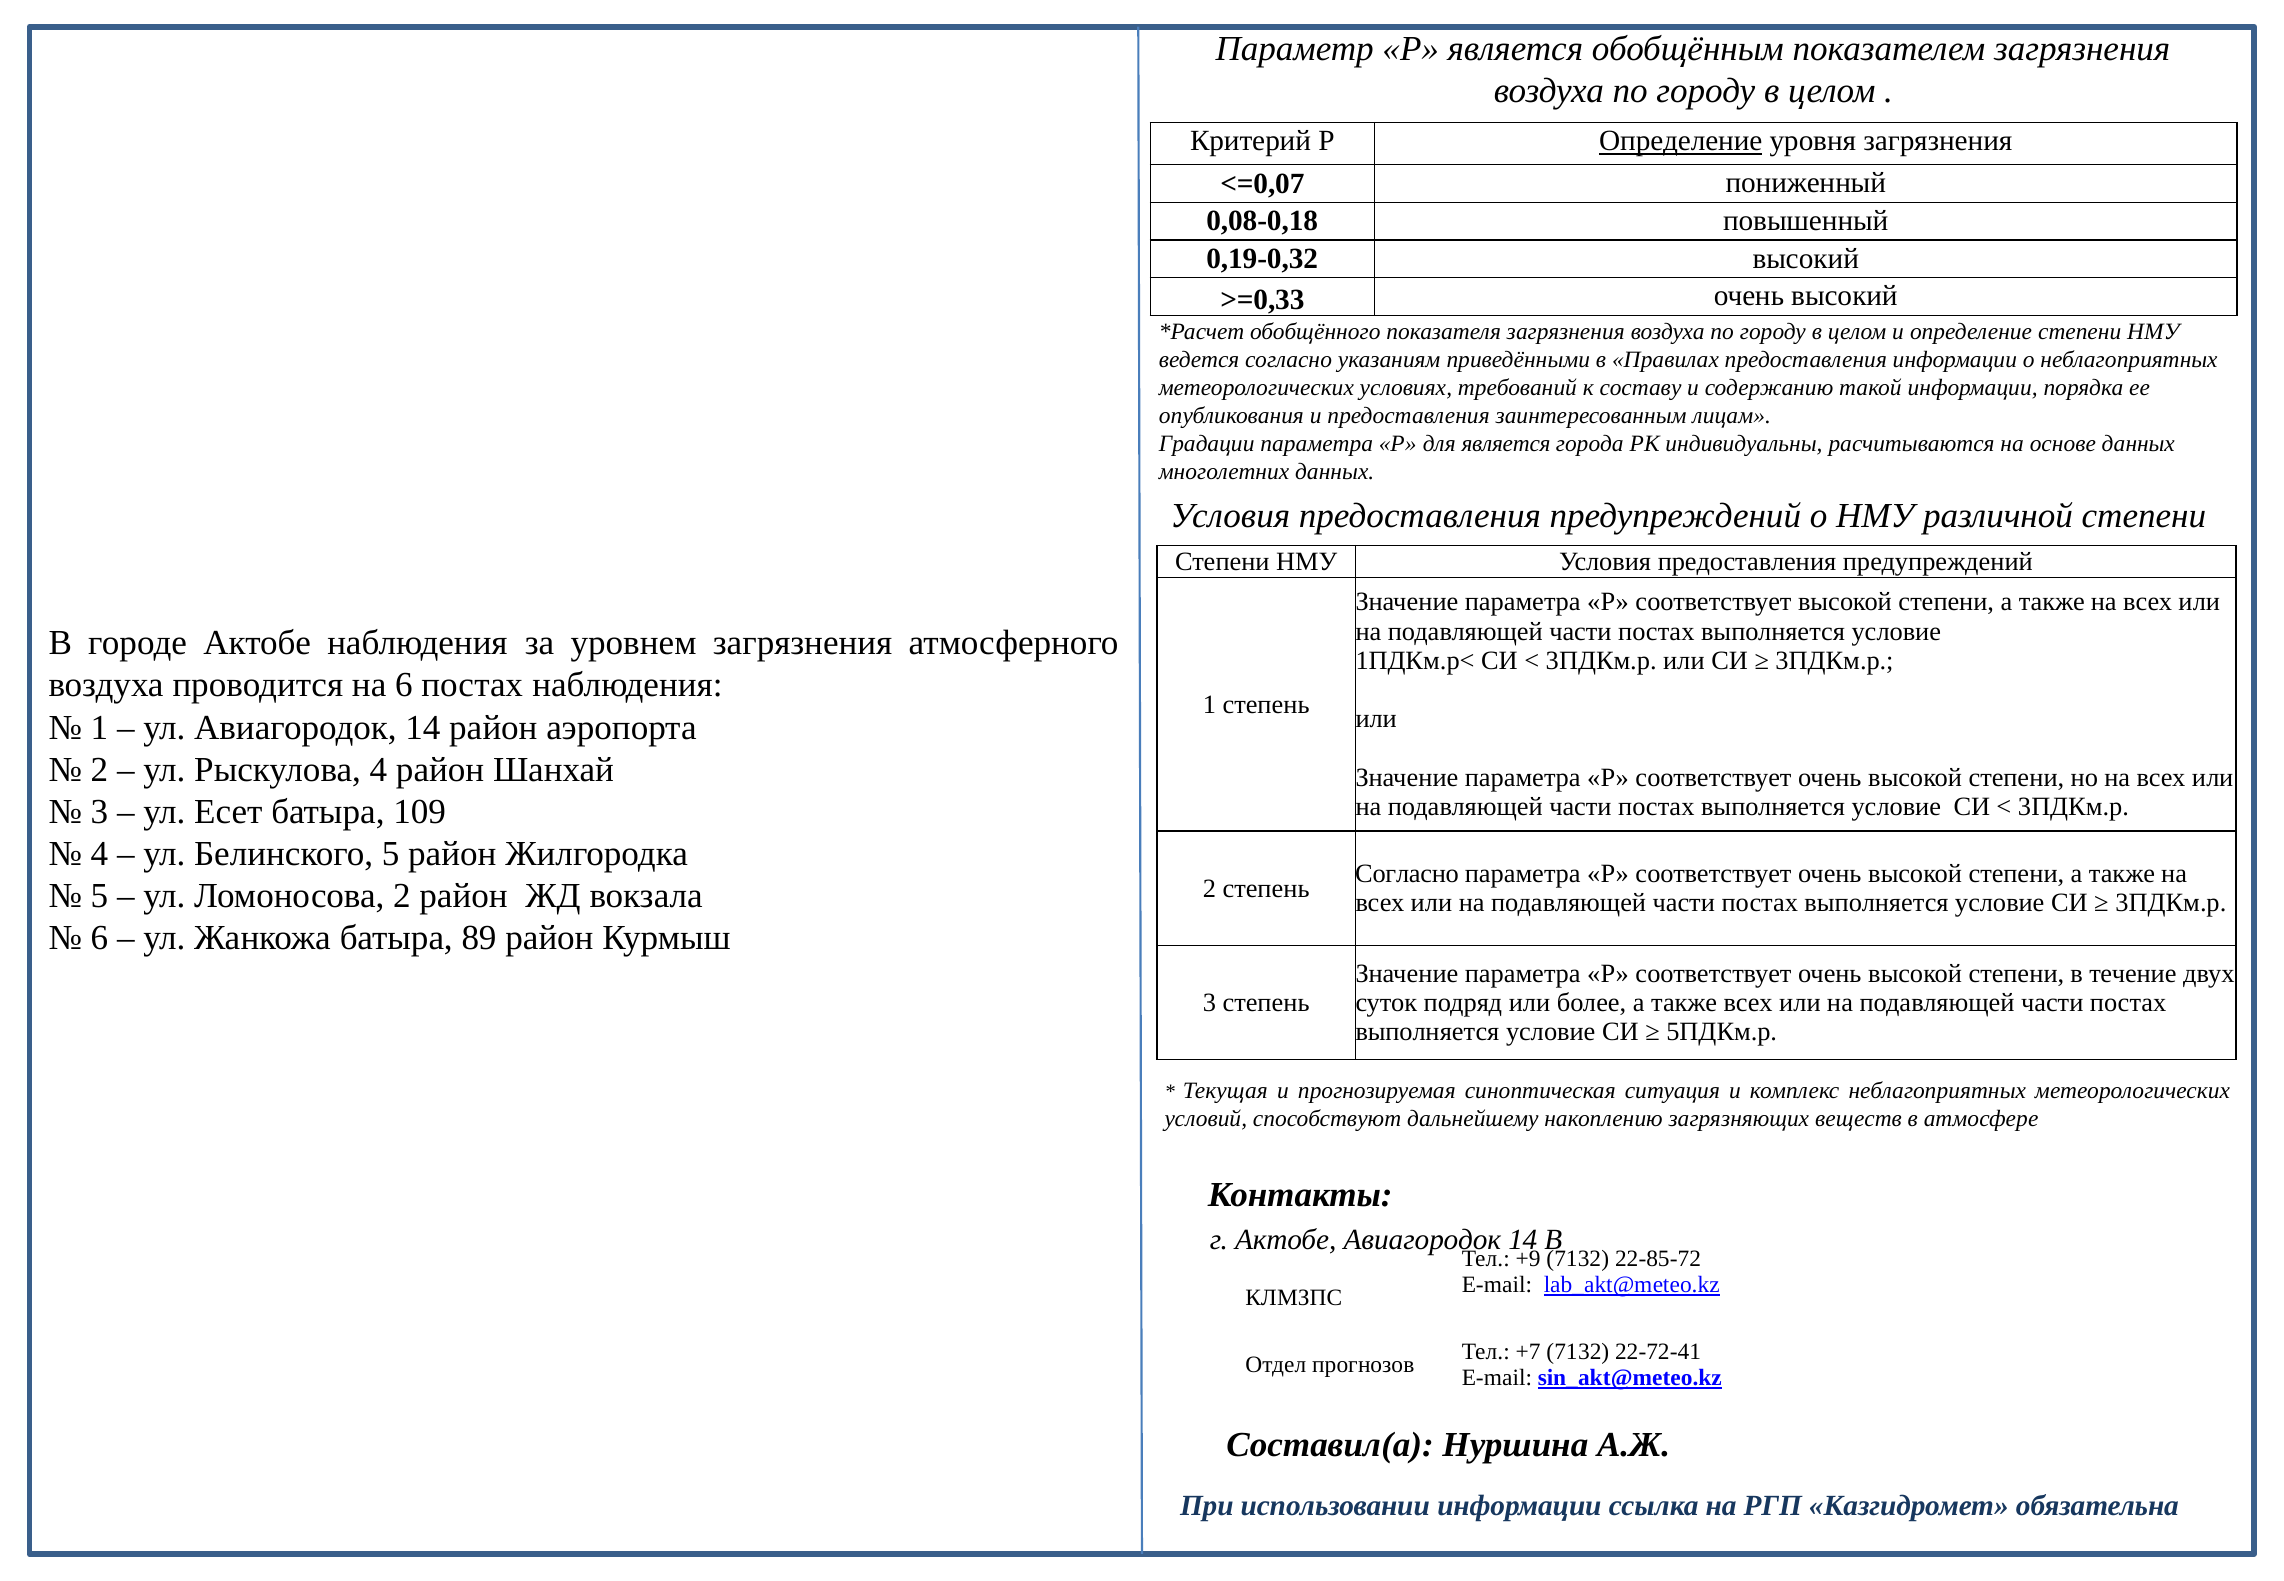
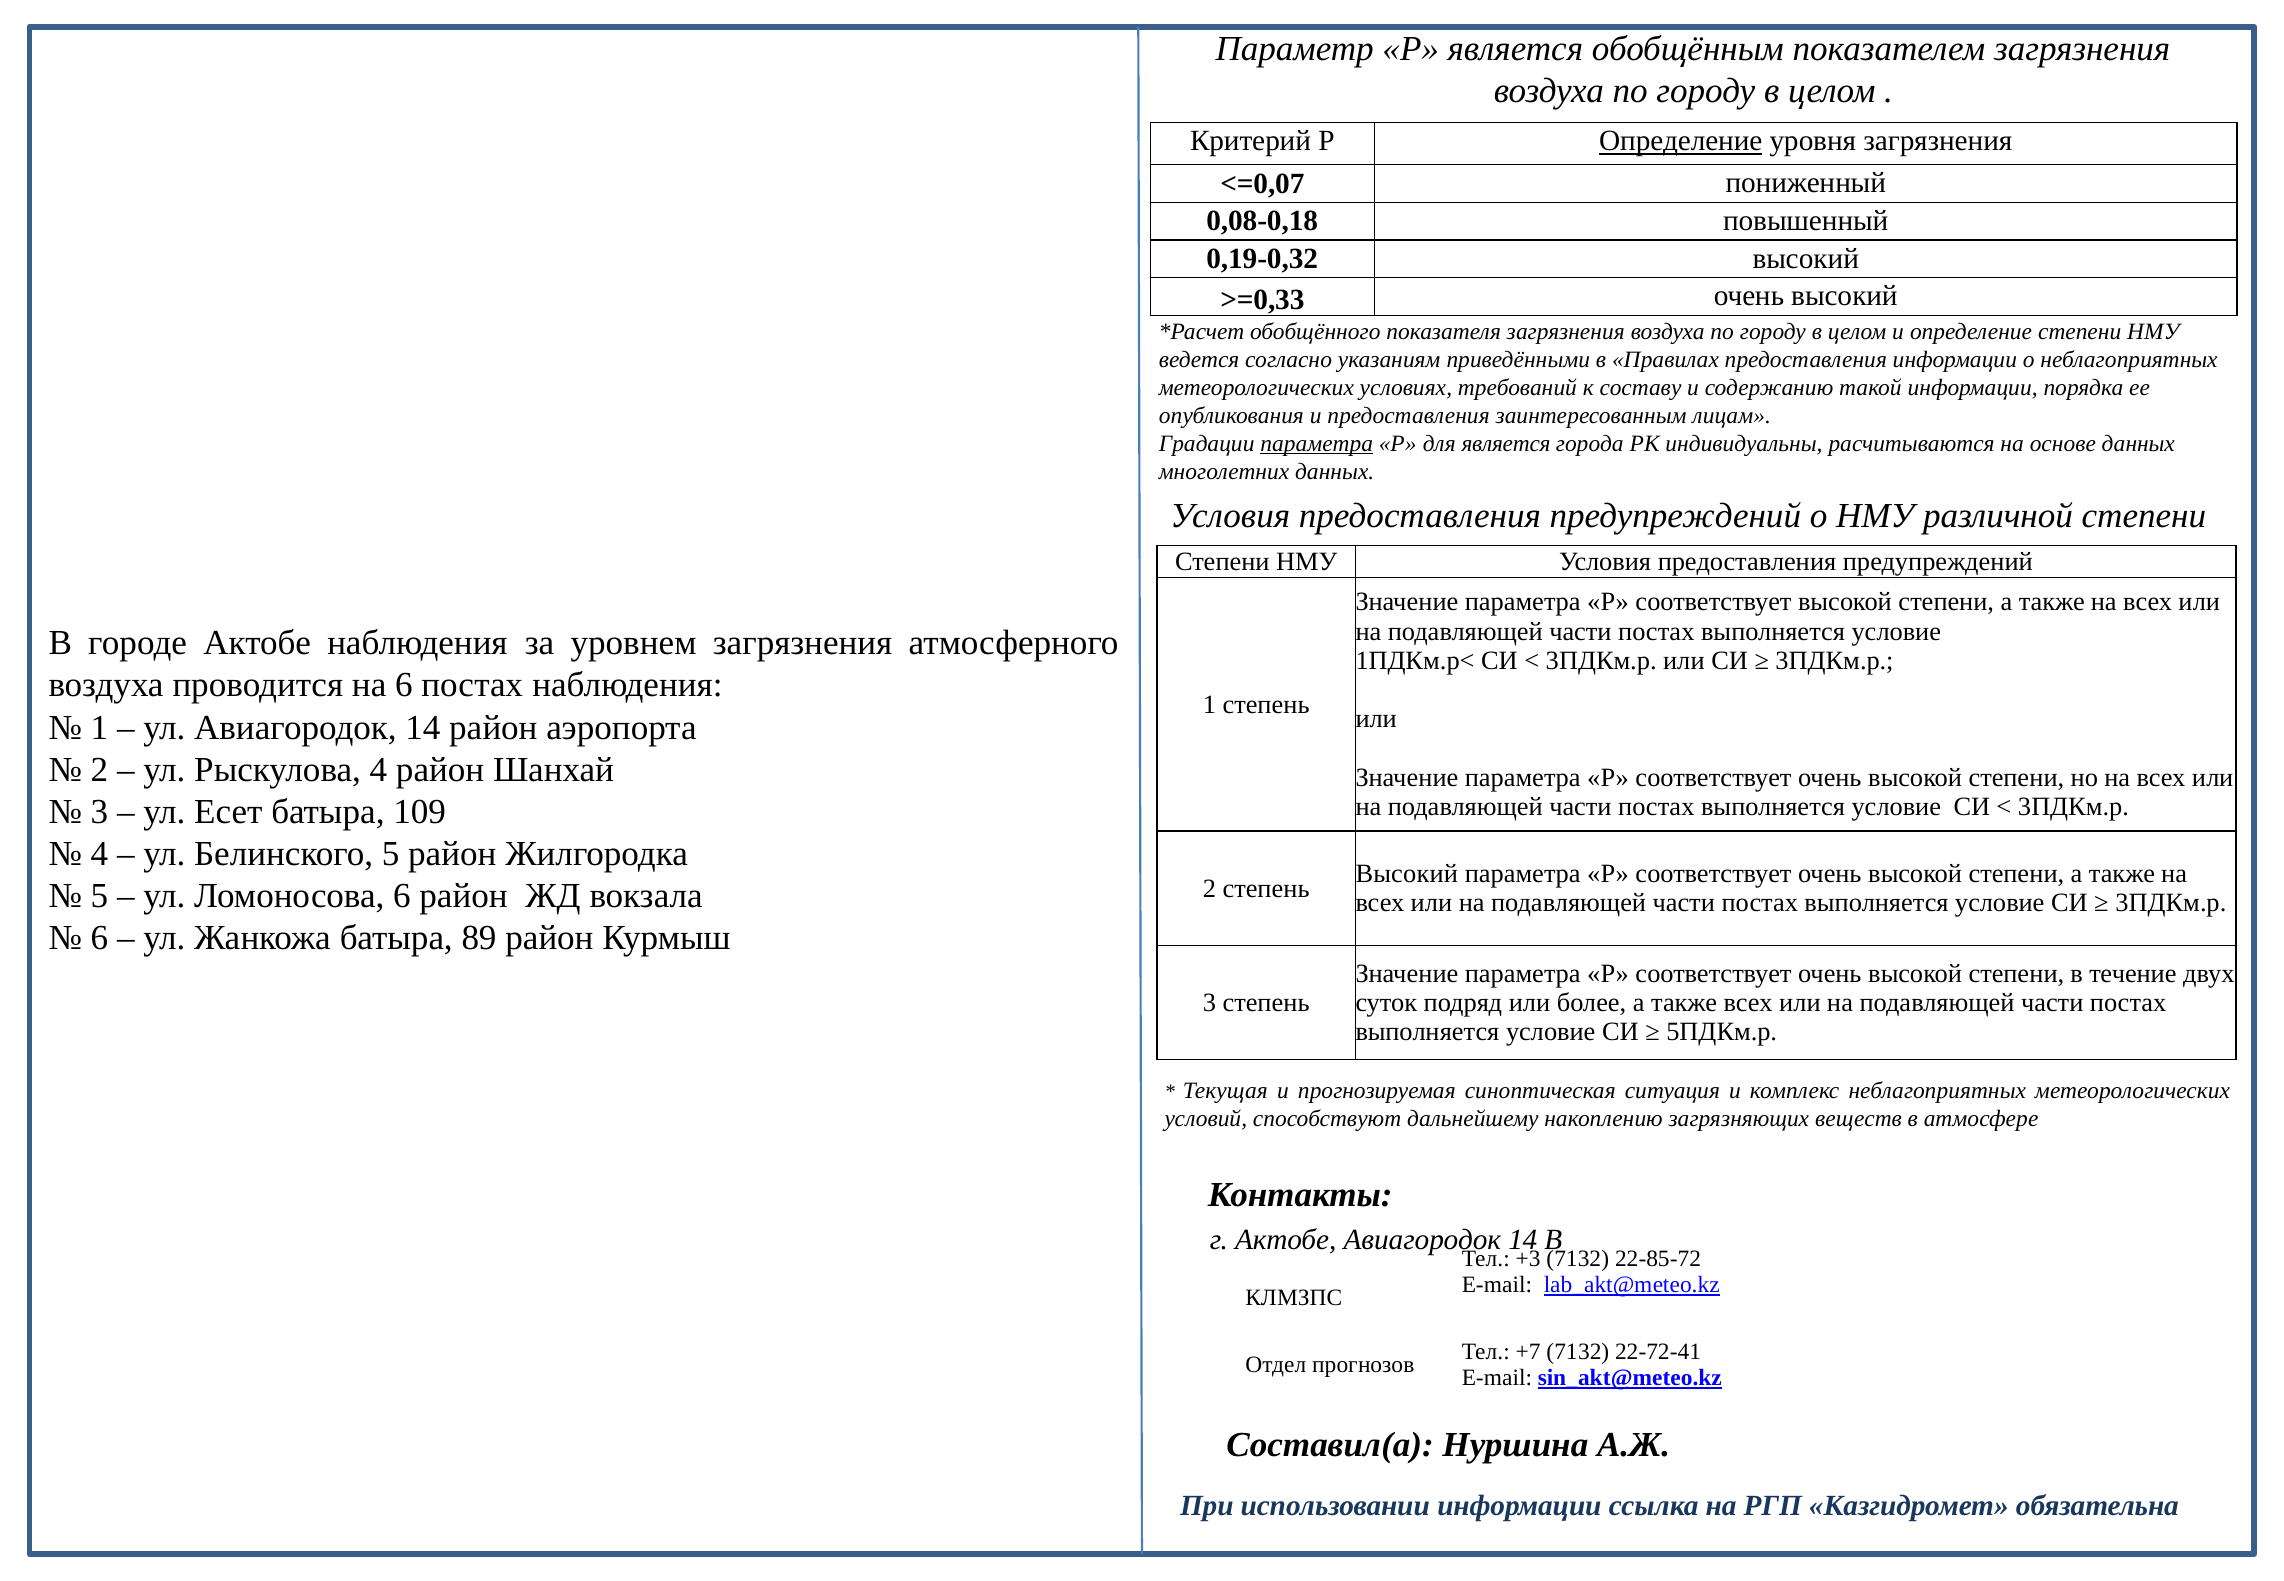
параметра at (1317, 444) underline: none -> present
Согласно at (1407, 874): Согласно -> Высокий
Ломоносова 2: 2 -> 6
+9: +9 -> +3
